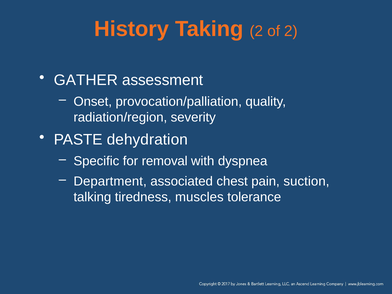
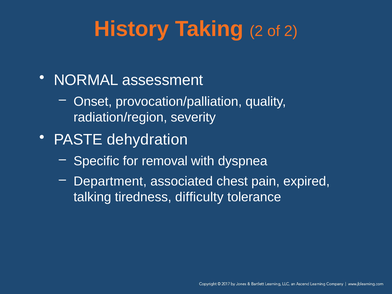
GATHER: GATHER -> NORMAL
suction: suction -> expired
muscles: muscles -> difficulty
